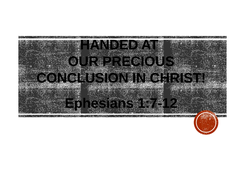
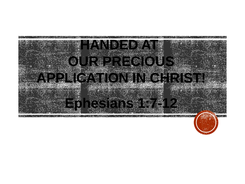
CONCLUSION: CONCLUSION -> APPLICATION
